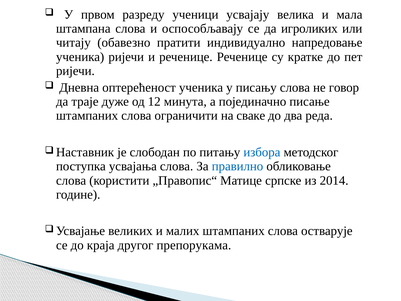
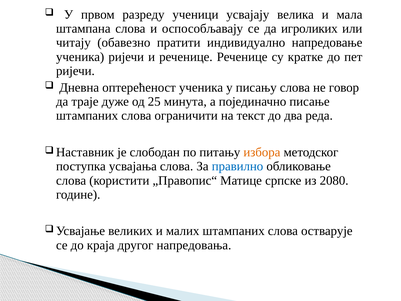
12: 12 -> 25
сваке: сваке -> текст
избора colour: blue -> orange
2014: 2014 -> 2080
препорукама: препорукама -> напредовања
